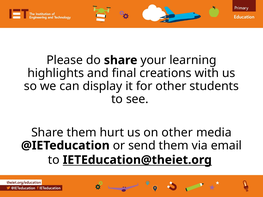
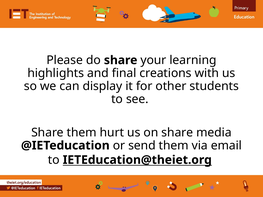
on other: other -> share
